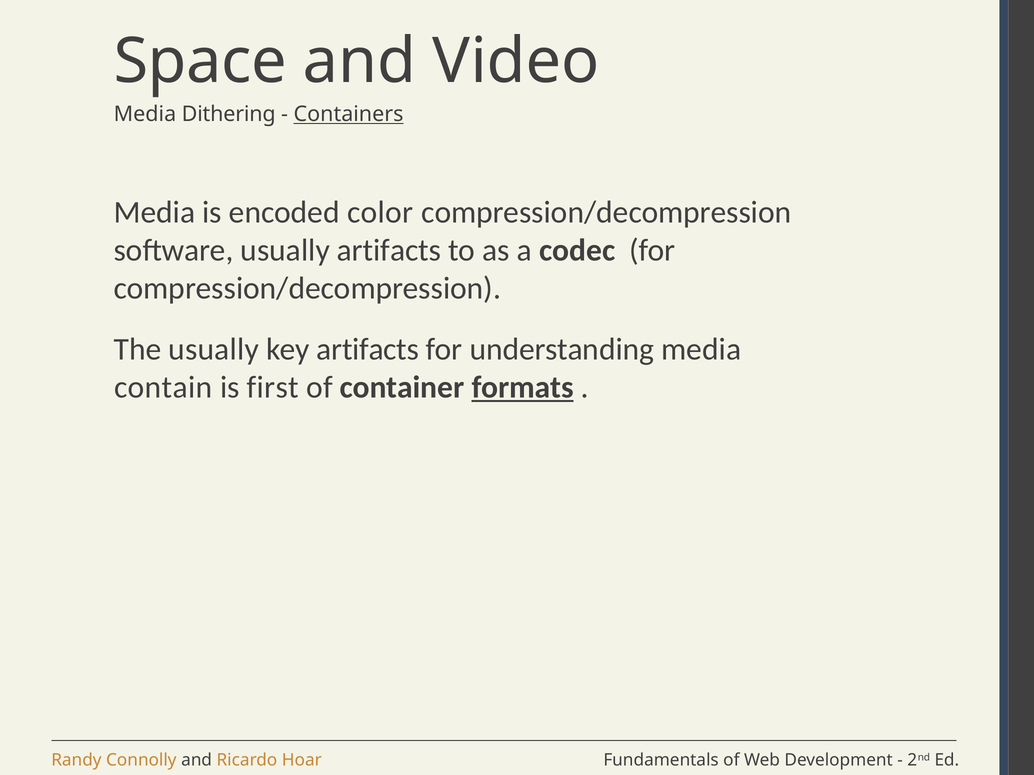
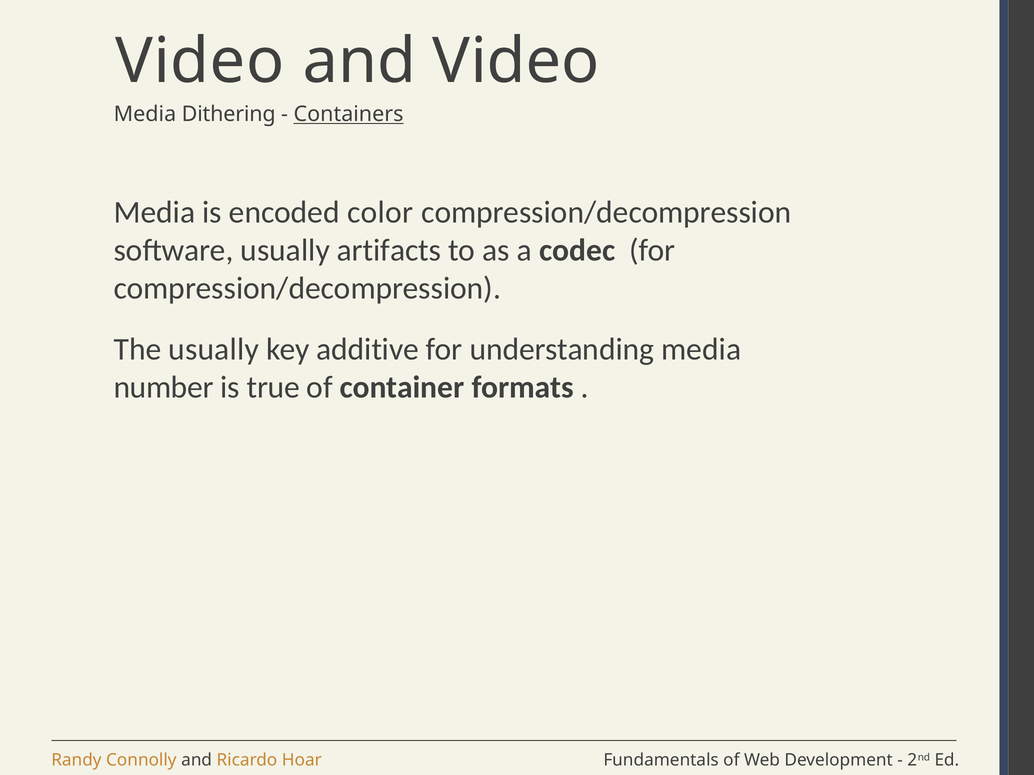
Space at (200, 61): Space -> Video
key artifacts: artifacts -> additive
contain: contain -> number
first: first -> true
formats underline: present -> none
